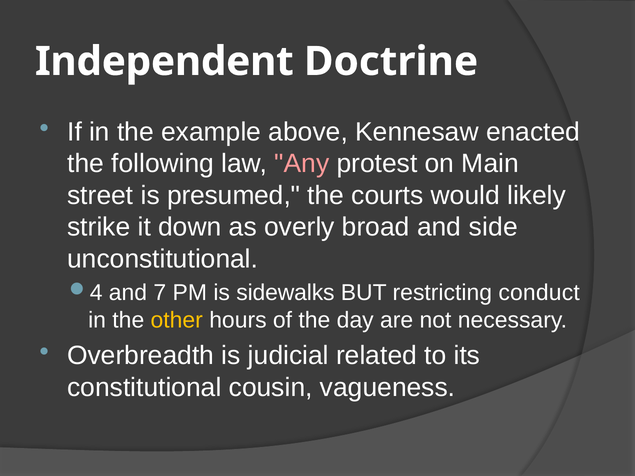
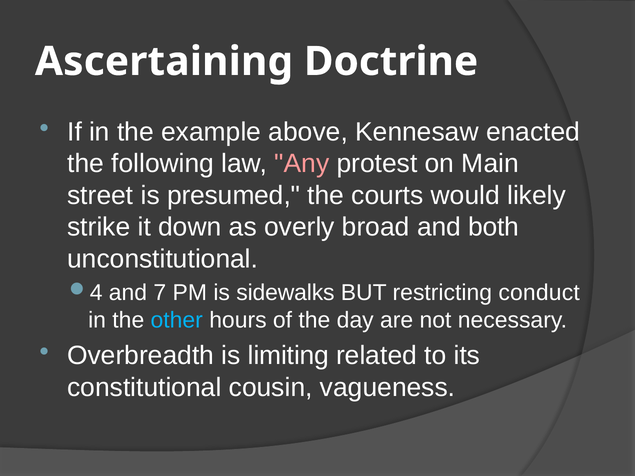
Independent: Independent -> Ascertaining
side: side -> both
other colour: yellow -> light blue
judicial: judicial -> limiting
